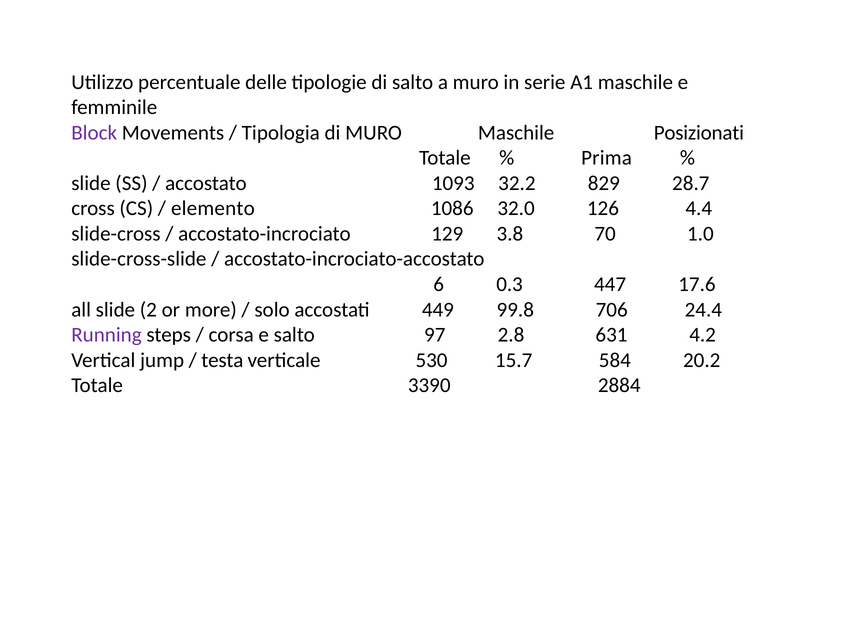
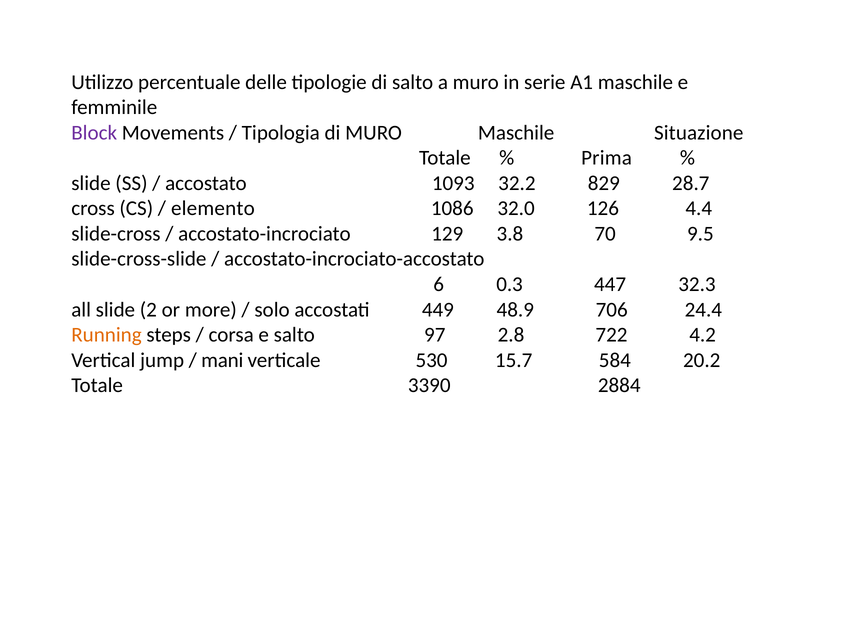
Posizionati: Posizionati -> Situazione
1.0: 1.0 -> 9.5
17.6: 17.6 -> 32.3
99.8: 99.8 -> 48.9
Running colour: purple -> orange
631: 631 -> 722
testa: testa -> mani
